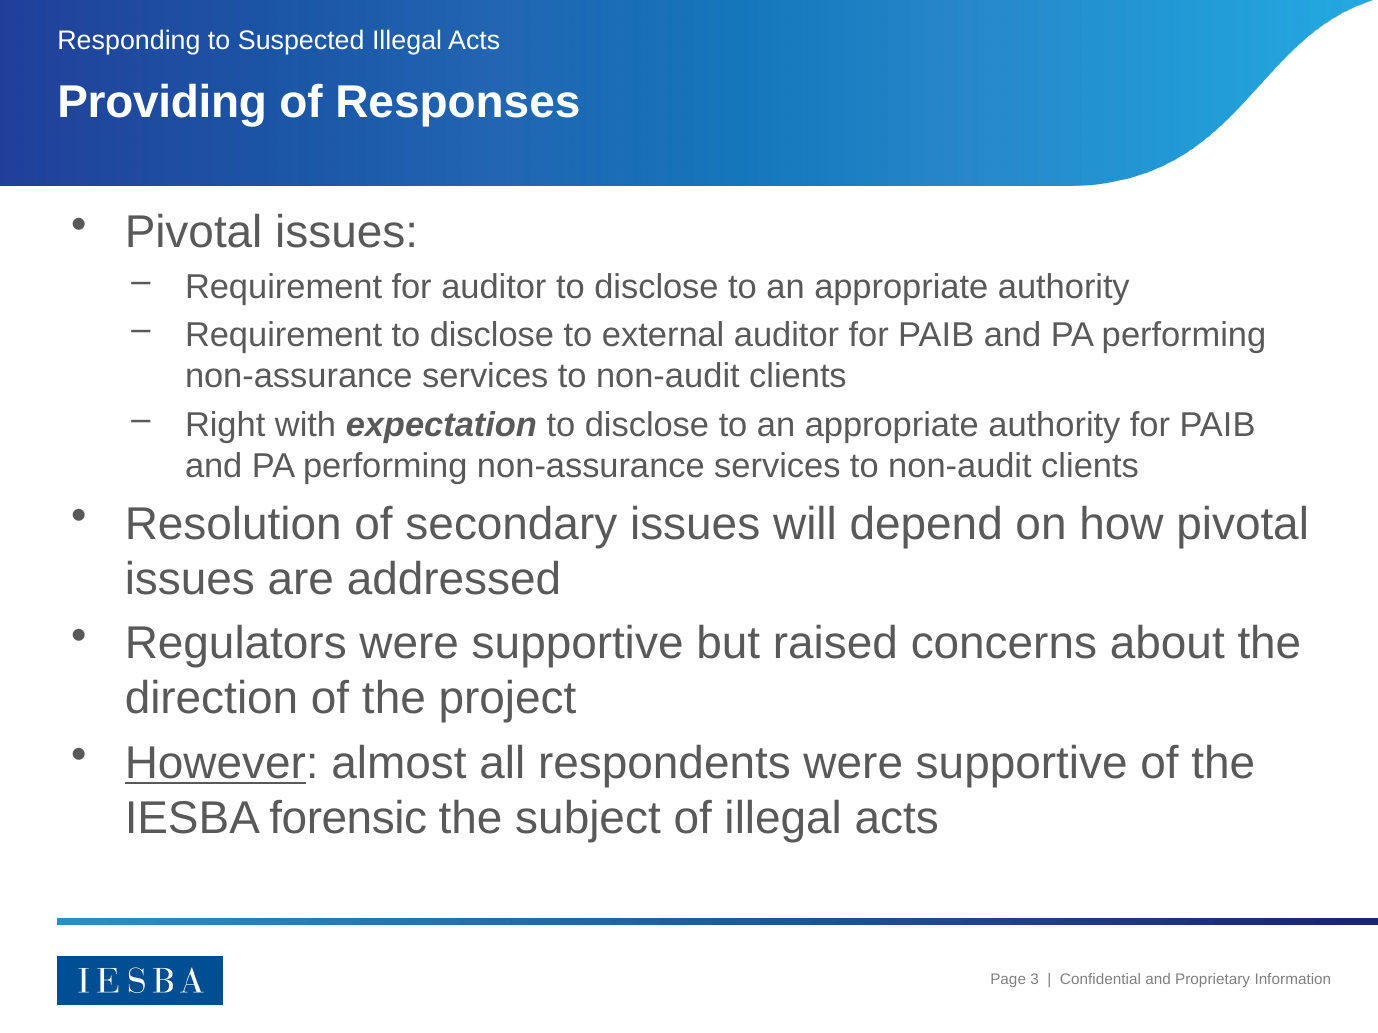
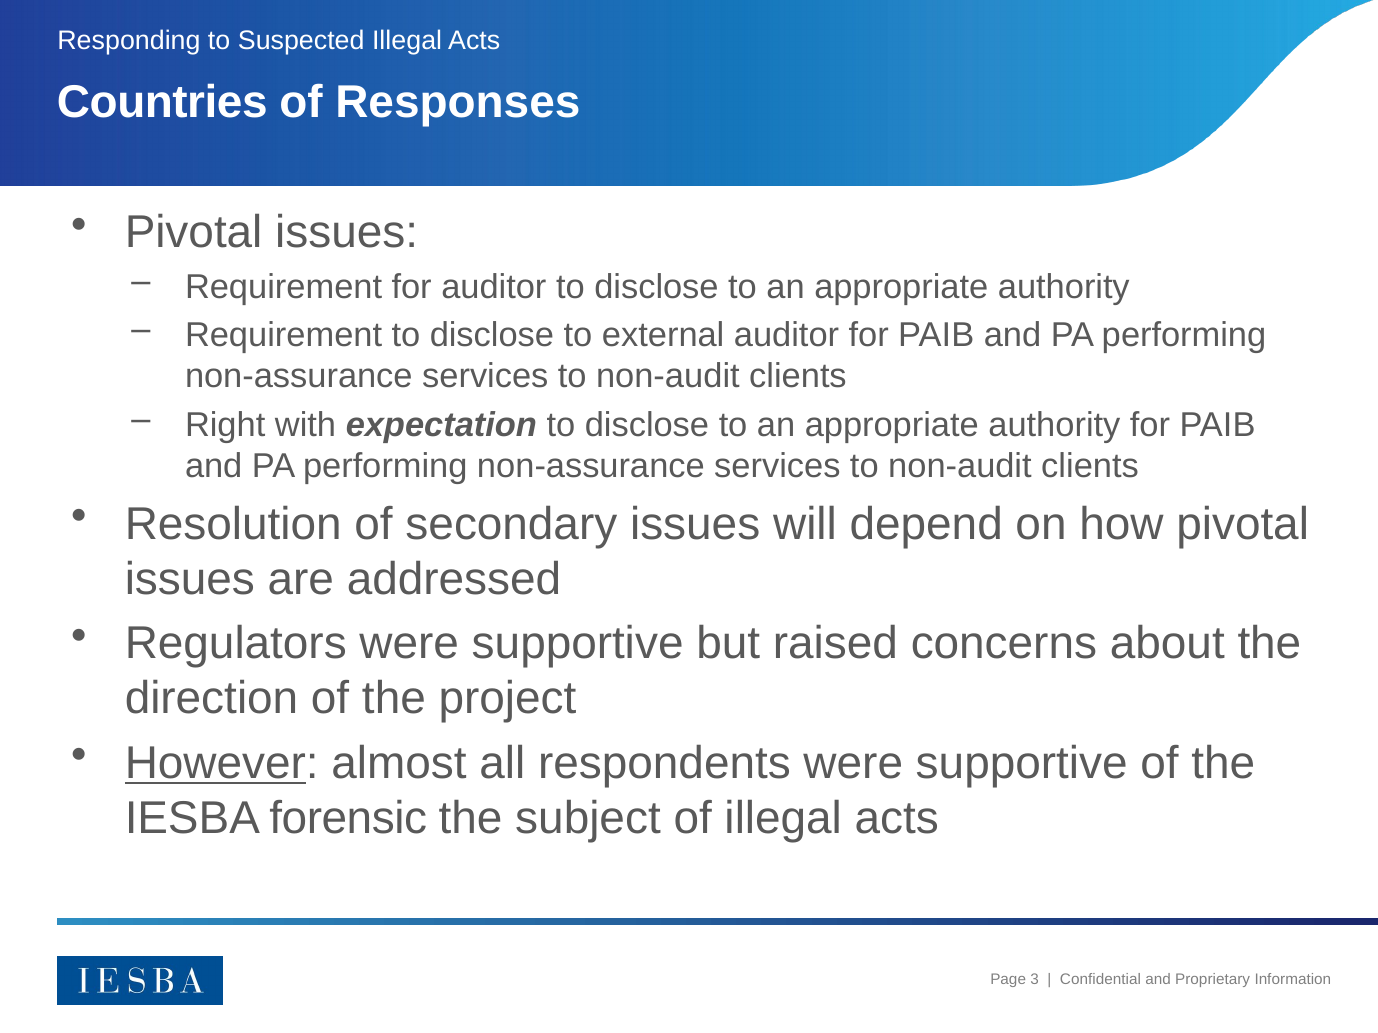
Providing: Providing -> Countries
